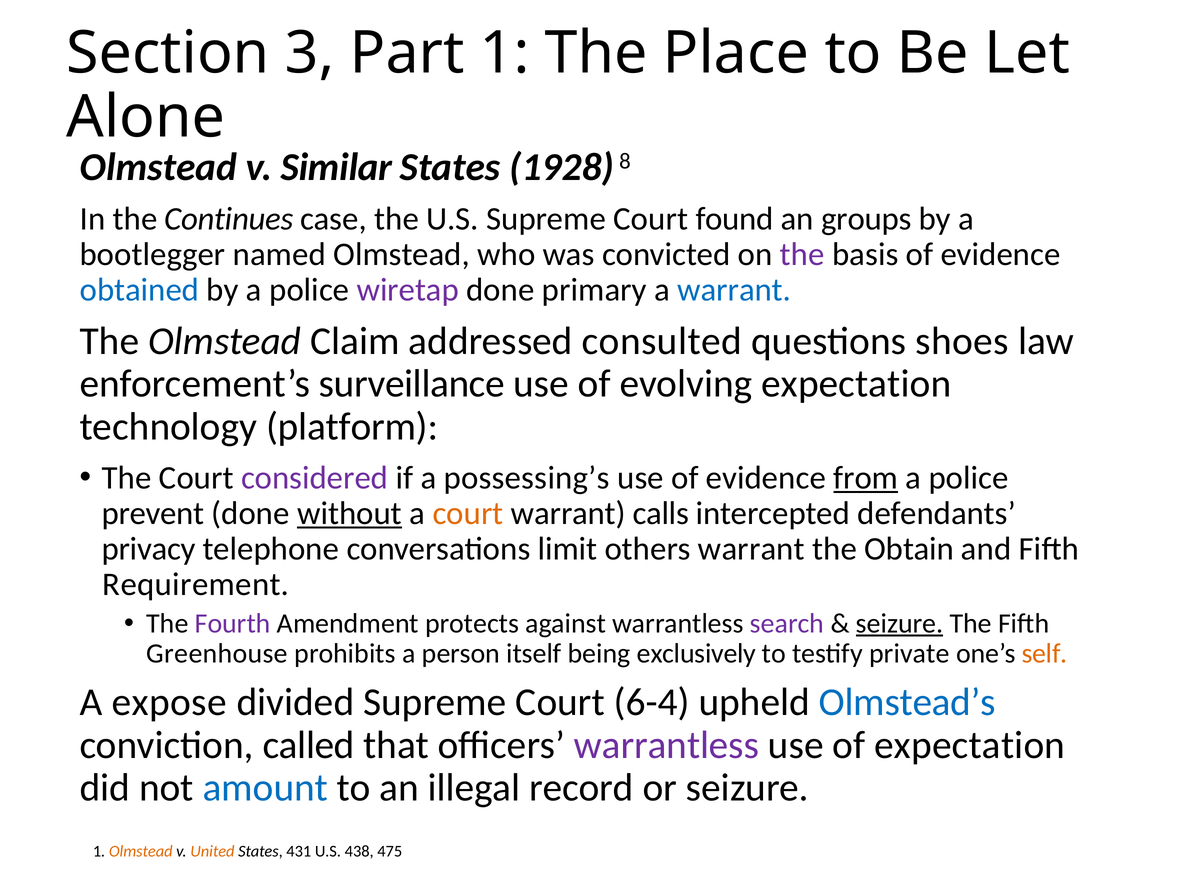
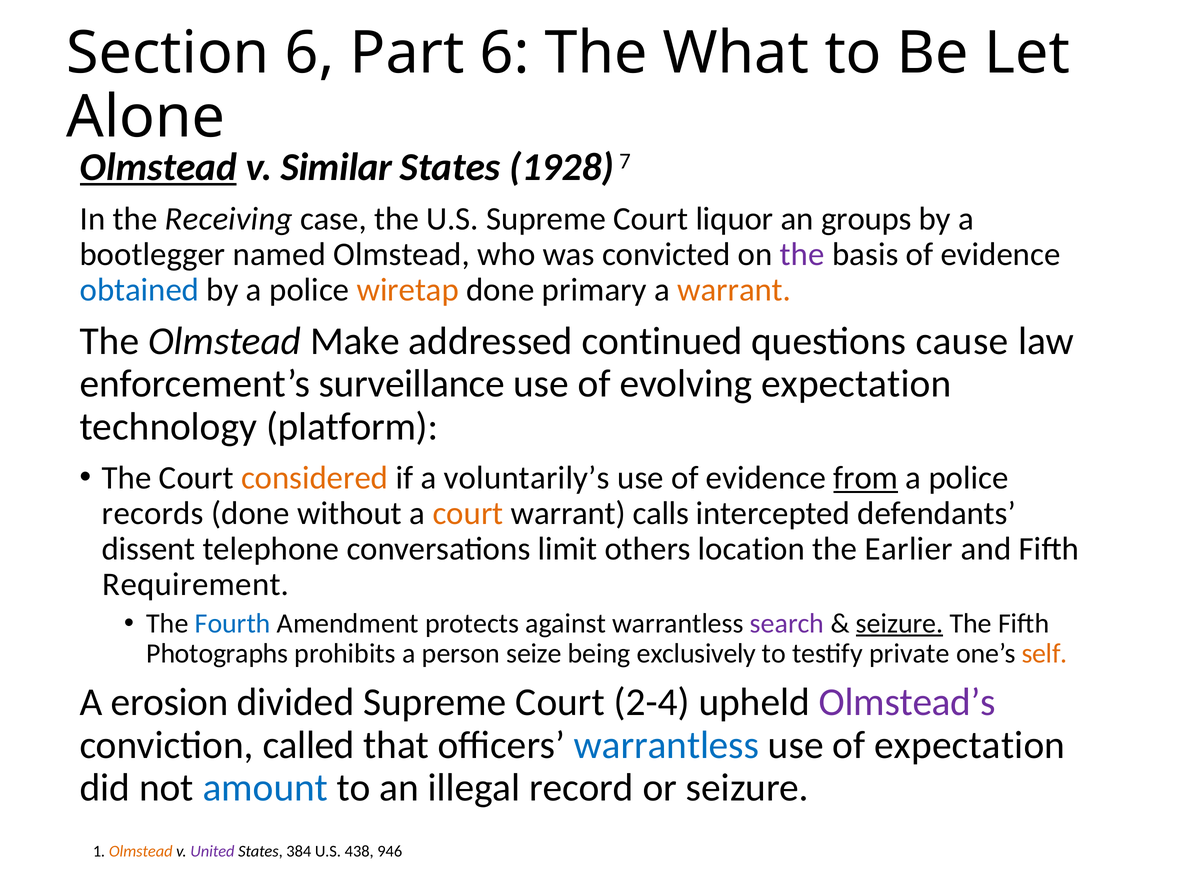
Section 3: 3 -> 6
Part 1: 1 -> 6
Place: Place -> What
Olmstead at (158, 167) underline: none -> present
8: 8 -> 7
Continues: Continues -> Receiving
found: found -> liquor
wiretap colour: purple -> orange
warrant at (734, 290) colour: blue -> orange
Claim: Claim -> Make
consulted: consulted -> continued
shoes: shoes -> cause
considered colour: purple -> orange
possessing’s: possessing’s -> voluntarily’s
prevent: prevent -> records
without underline: present -> none
privacy: privacy -> dissent
others warrant: warrant -> location
Obtain: Obtain -> Earlier
Fourth colour: purple -> blue
Greenhouse: Greenhouse -> Photographs
itself: itself -> seize
expose: expose -> erosion
6-4: 6-4 -> 2-4
Olmstead’s colour: blue -> purple
warrantless at (666, 744) colour: purple -> blue
United colour: orange -> purple
431: 431 -> 384
475: 475 -> 946
